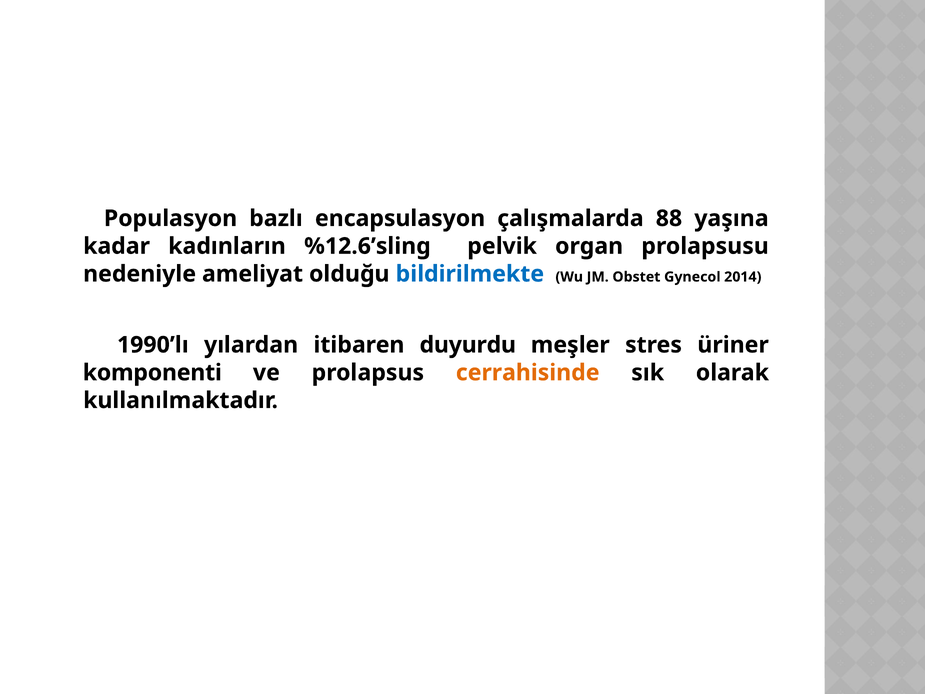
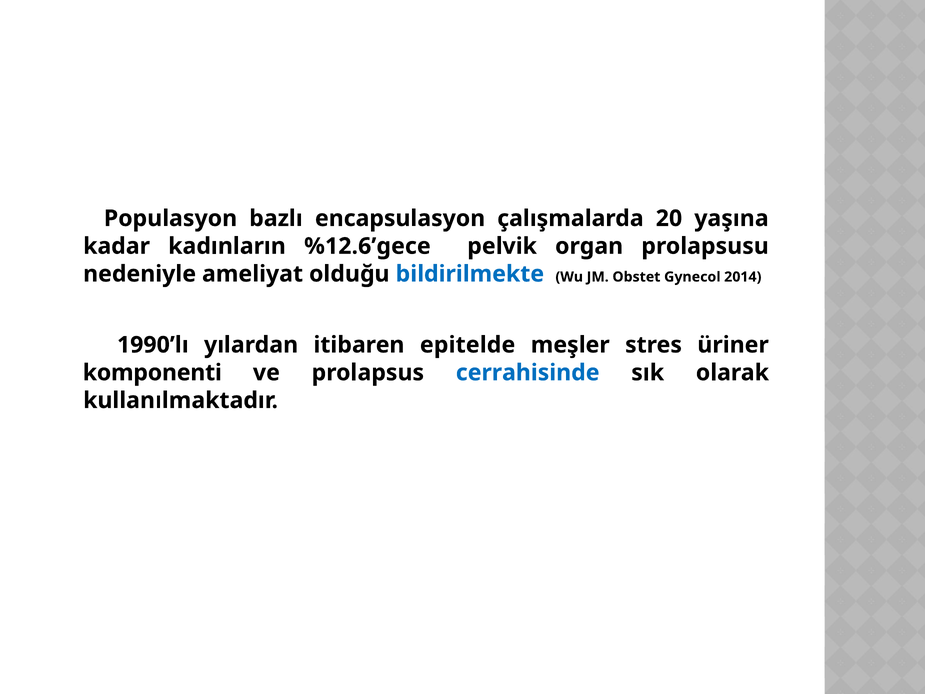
88: 88 -> 20
%12.6’sling: %12.6’sling -> %12.6’gece
duyurdu: duyurdu -> epitelde
cerrahisinde colour: orange -> blue
